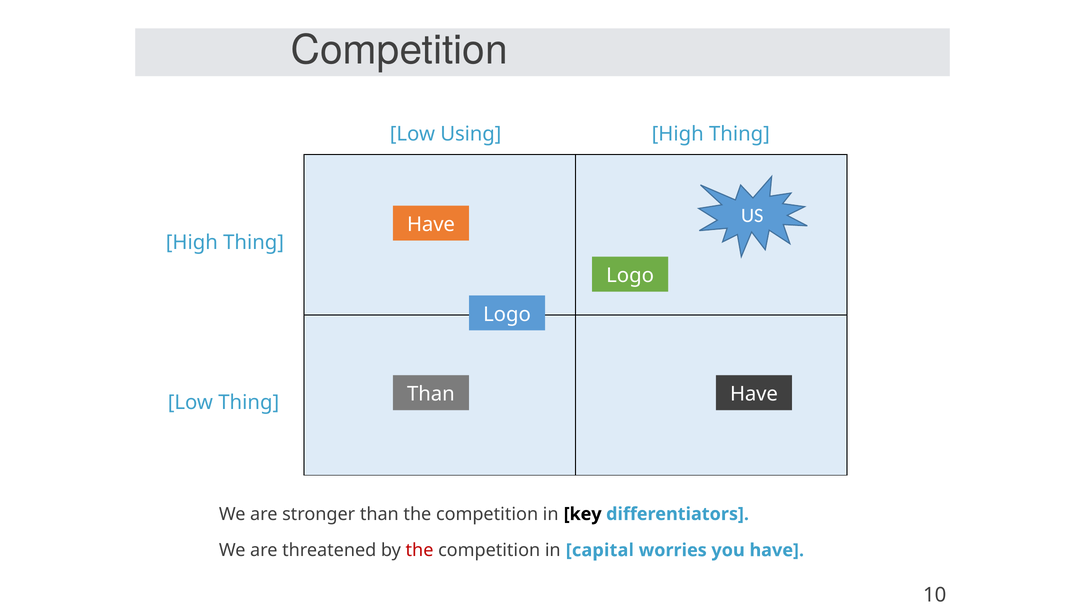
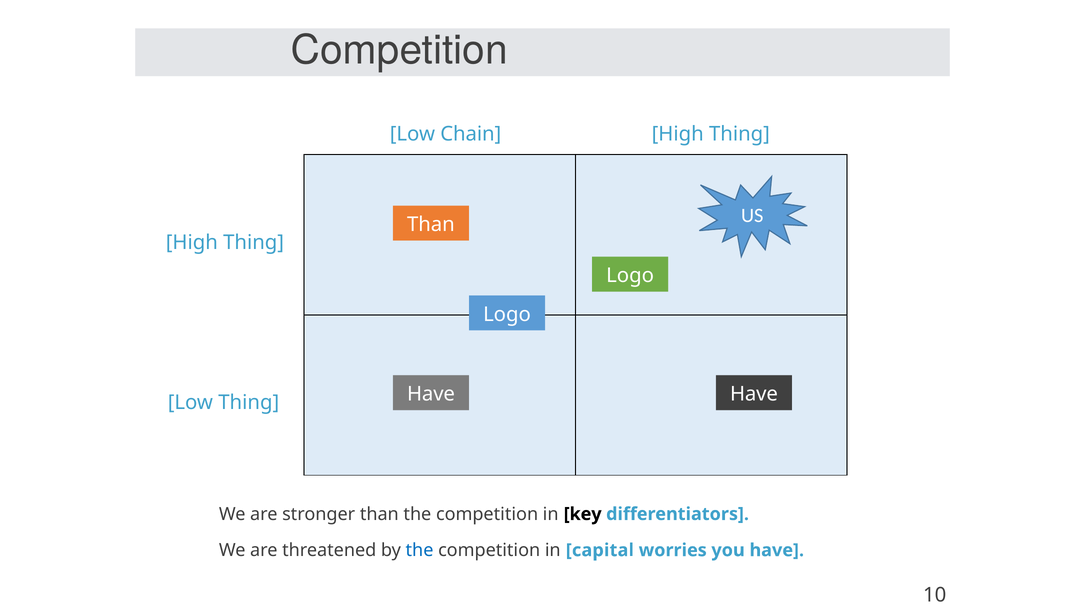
Using: Using -> Chain
Have at (431, 225): Have -> Than
Than at (431, 394): Than -> Have
the at (420, 550) colour: red -> blue
